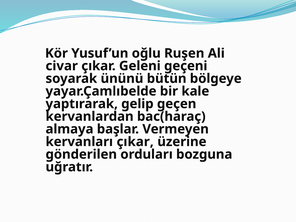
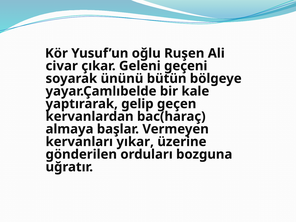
kervanları çıkar: çıkar -> yıkar
